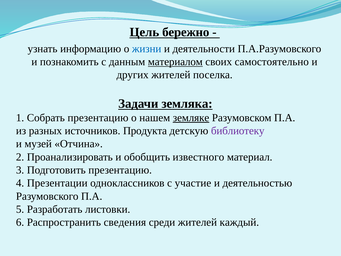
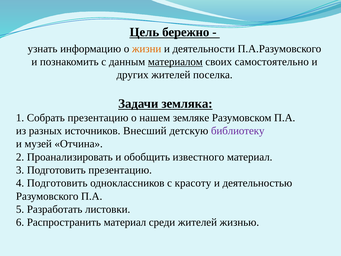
жизни colour: blue -> orange
земляке underline: present -> none
Продукта: Продукта -> Внесший
4 Презентации: Презентации -> Подготовить
участие: участие -> красоту
Распространить сведения: сведения -> материал
каждый: каждый -> жизнью
